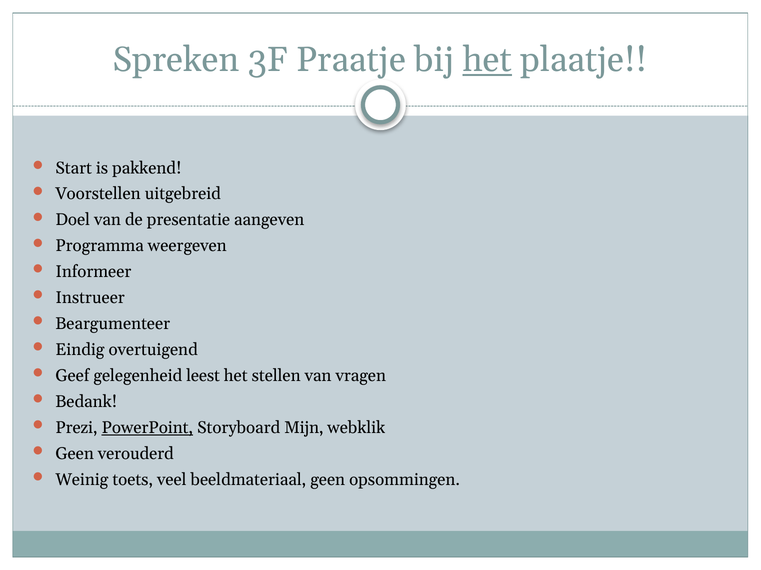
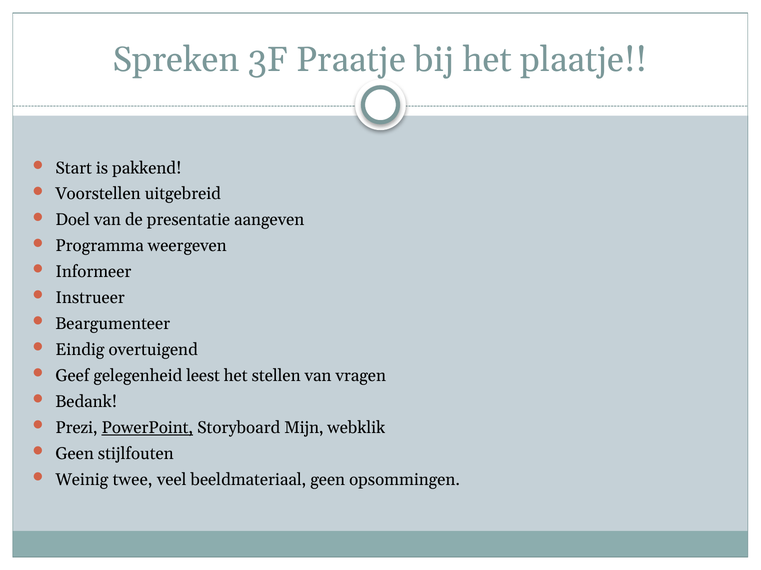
het at (487, 60) underline: present -> none
verouderd: verouderd -> stijlfouten
toets: toets -> twee
